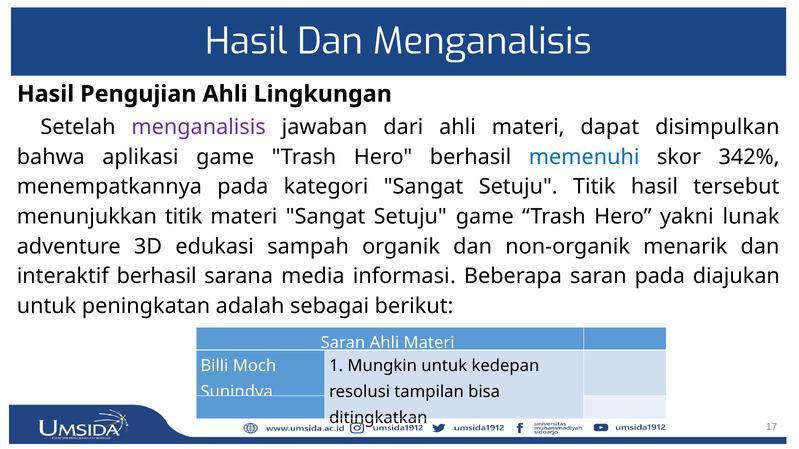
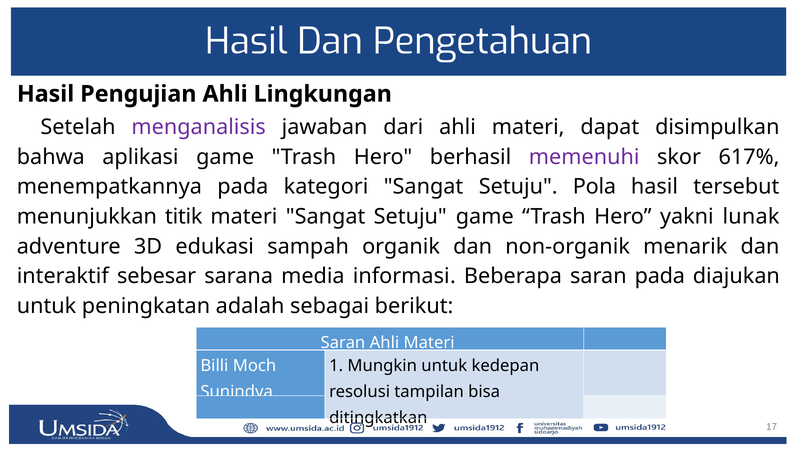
Dan Menganalisis: Menganalisis -> Pengetahuan
memenuhi colour: blue -> purple
342%: 342% -> 617%
Setuju Titik: Titik -> Pola
interaktif berhasil: berhasil -> sebesar
